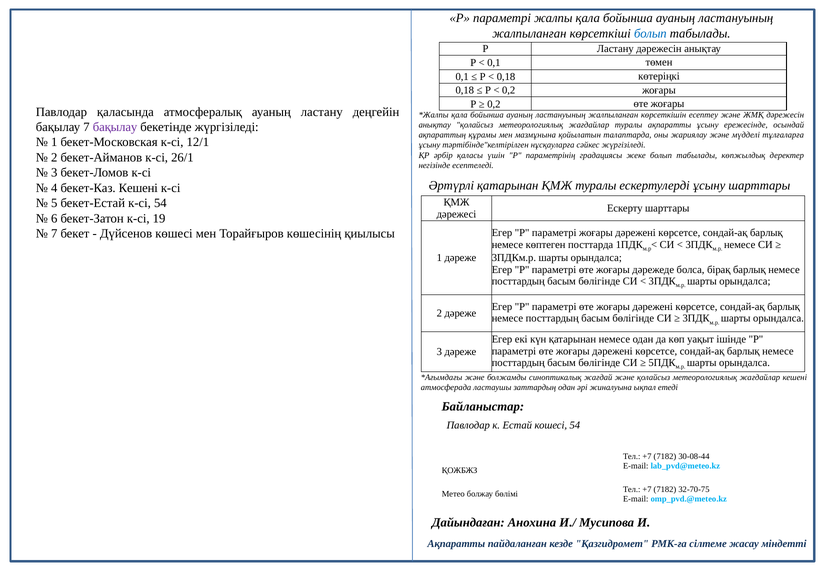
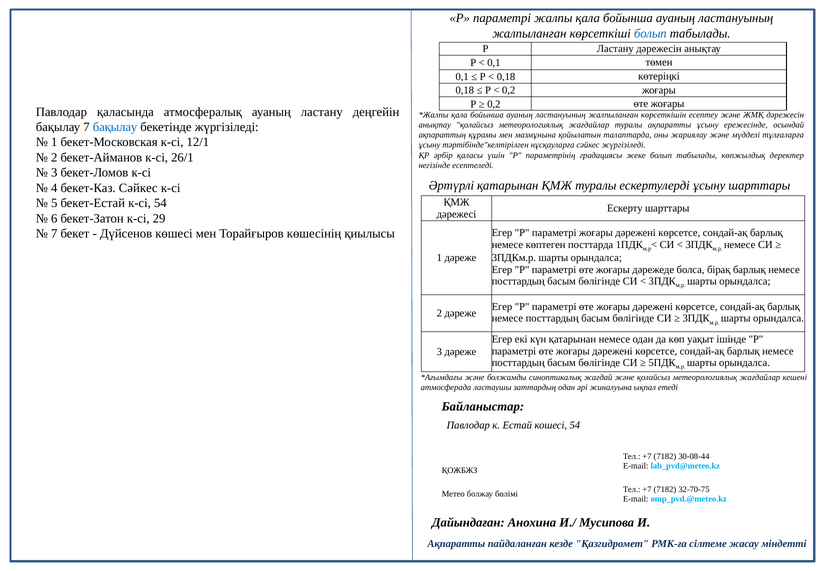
бақылау at (115, 127) colour: purple -> blue
бекет-Каз Кешені: Кешені -> Сәйкес
19: 19 -> 29
